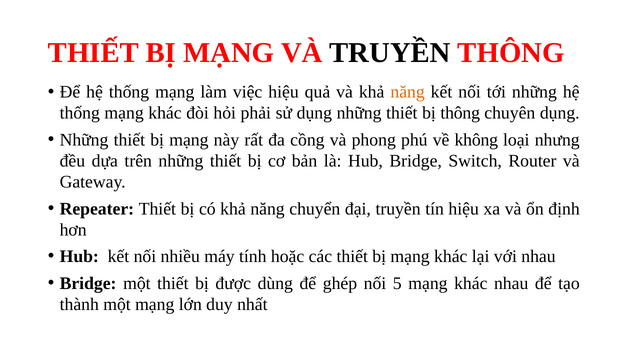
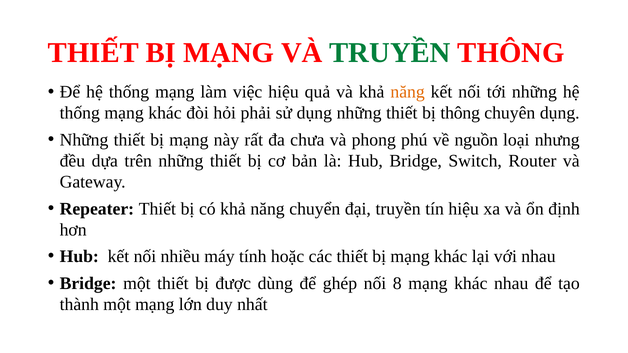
TRUYỀN at (390, 53) colour: black -> green
cồng: cồng -> chưa
không: không -> nguồn
5: 5 -> 8
